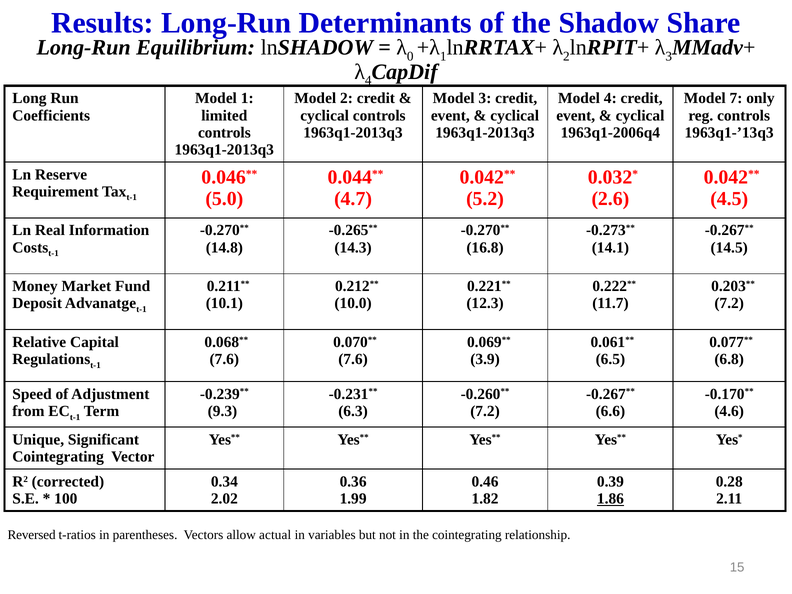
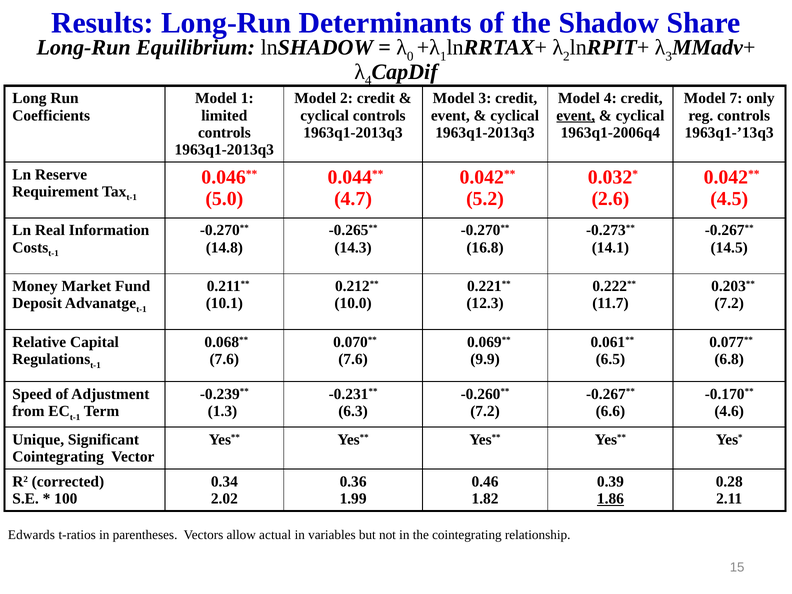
event at (576, 115) underline: none -> present
3.9: 3.9 -> 9.9
9.3: 9.3 -> 1.3
Reversed: Reversed -> Edwards
